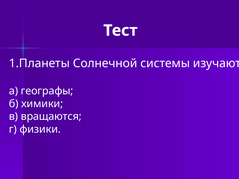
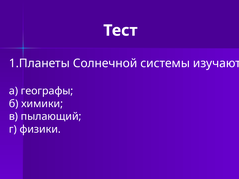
вращаются: вращаются -> пылающий
